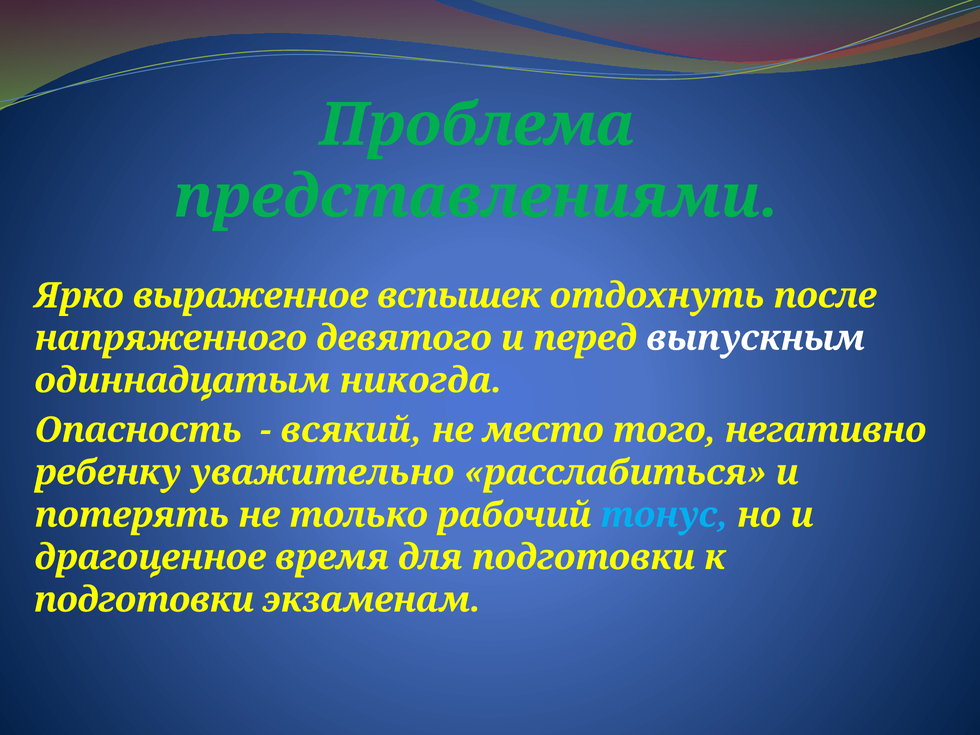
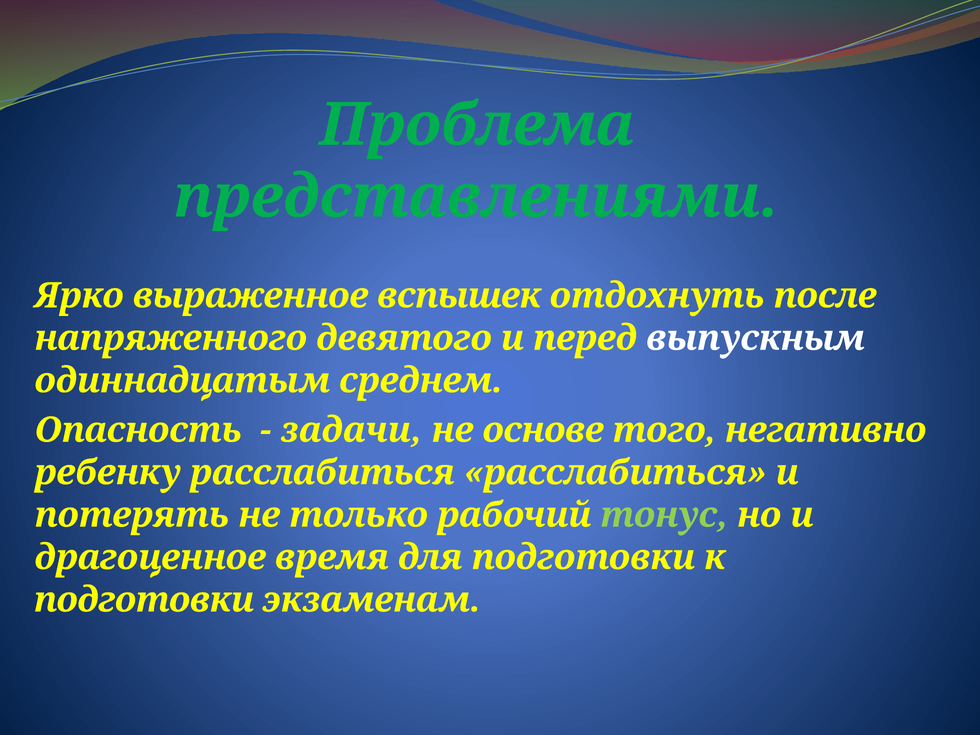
никогда: никогда -> среднем
всякий: всякий -> задачи
место: место -> основе
ребенку уважительно: уважительно -> расслабиться
тонус colour: light blue -> light green
